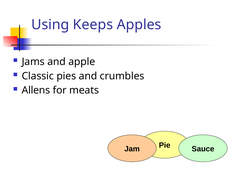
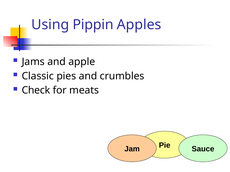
Keeps: Keeps -> Pippin
Allens: Allens -> Check
